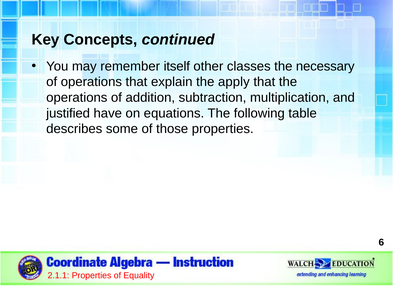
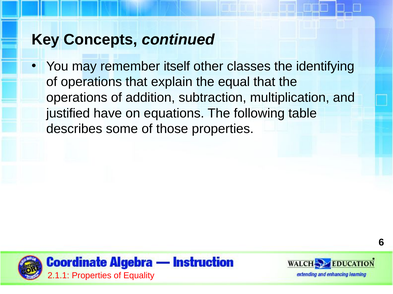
necessary: necessary -> identifying
apply: apply -> equal
